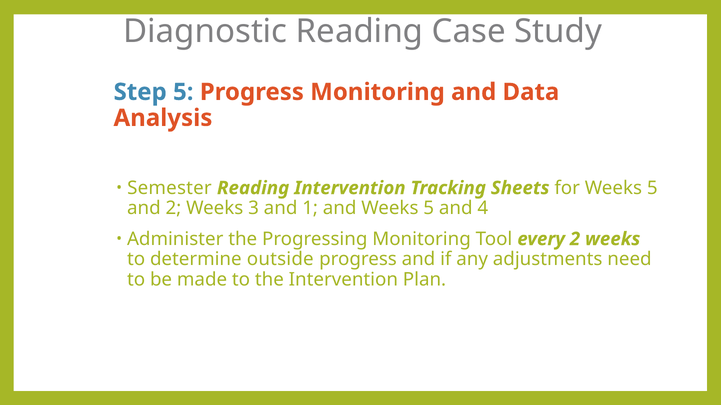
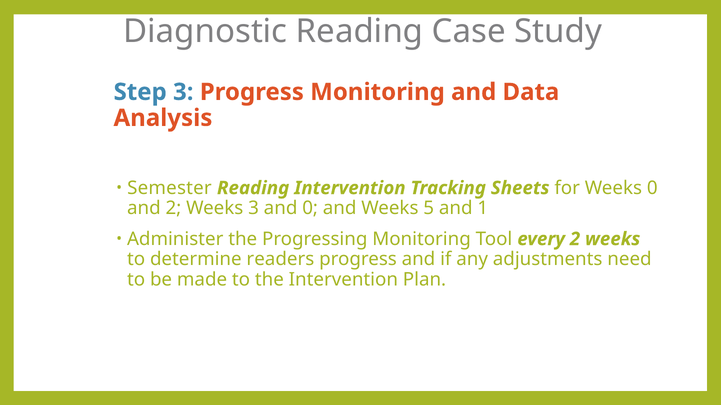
Step 5: 5 -> 3
for Weeks 5: 5 -> 0
and 1: 1 -> 0
4: 4 -> 1
outside: outside -> readers
